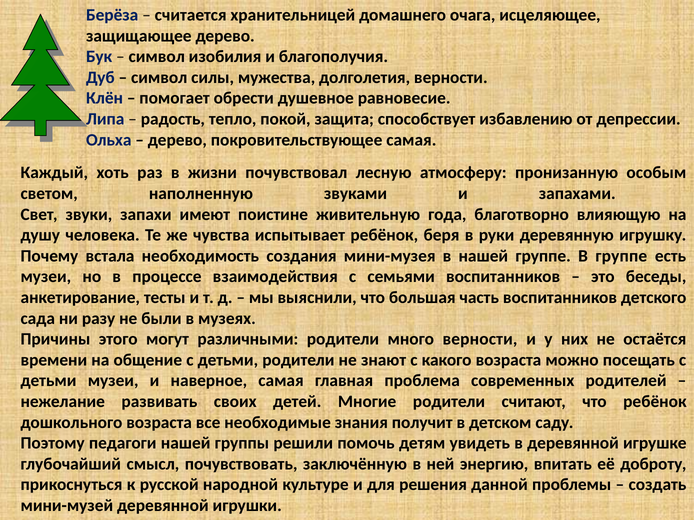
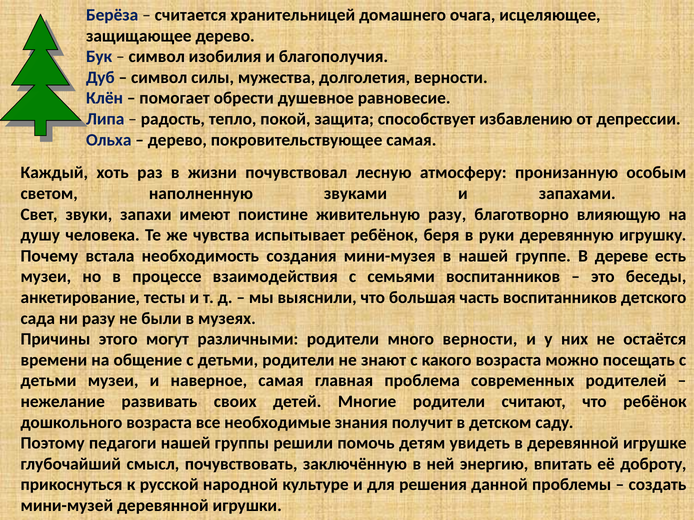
живительную года: года -> разу
В группе: группе -> дереве
